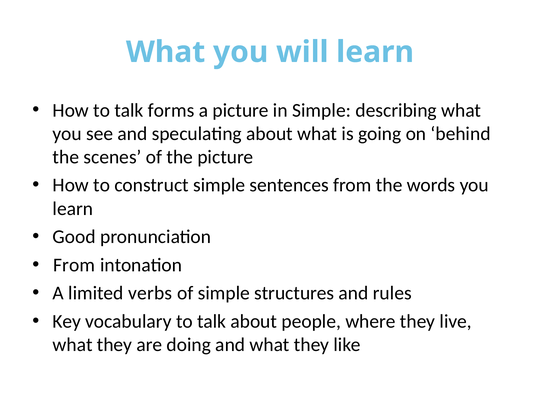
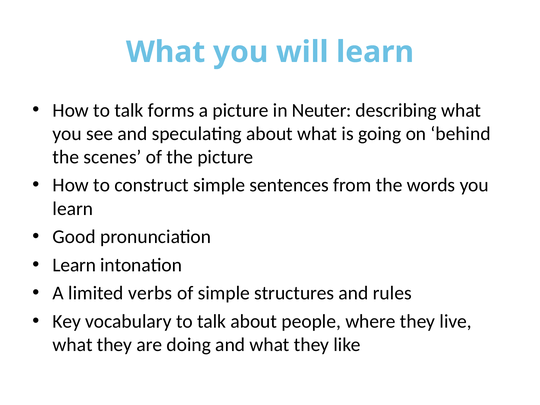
in Simple: Simple -> Neuter
From at (74, 265): From -> Learn
